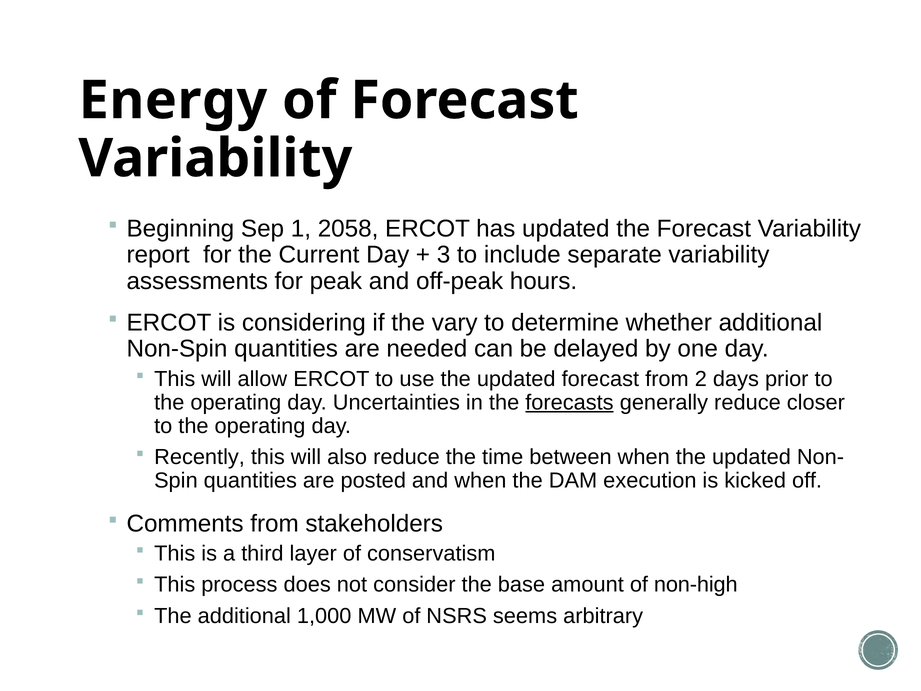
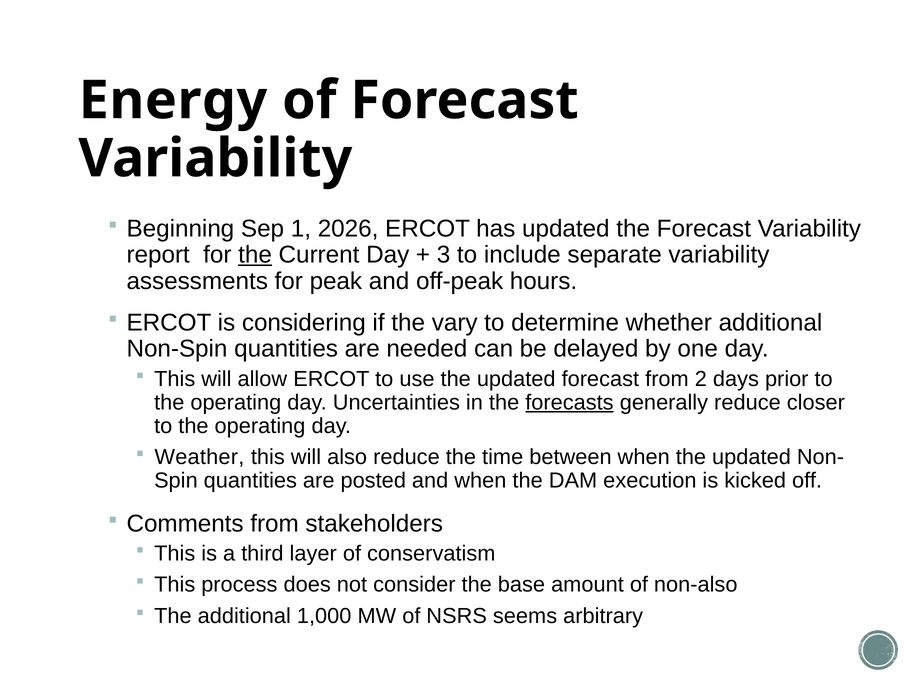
2058: 2058 -> 2026
the at (255, 255) underline: none -> present
Recently: Recently -> Weather
non-high: non-high -> non-also
